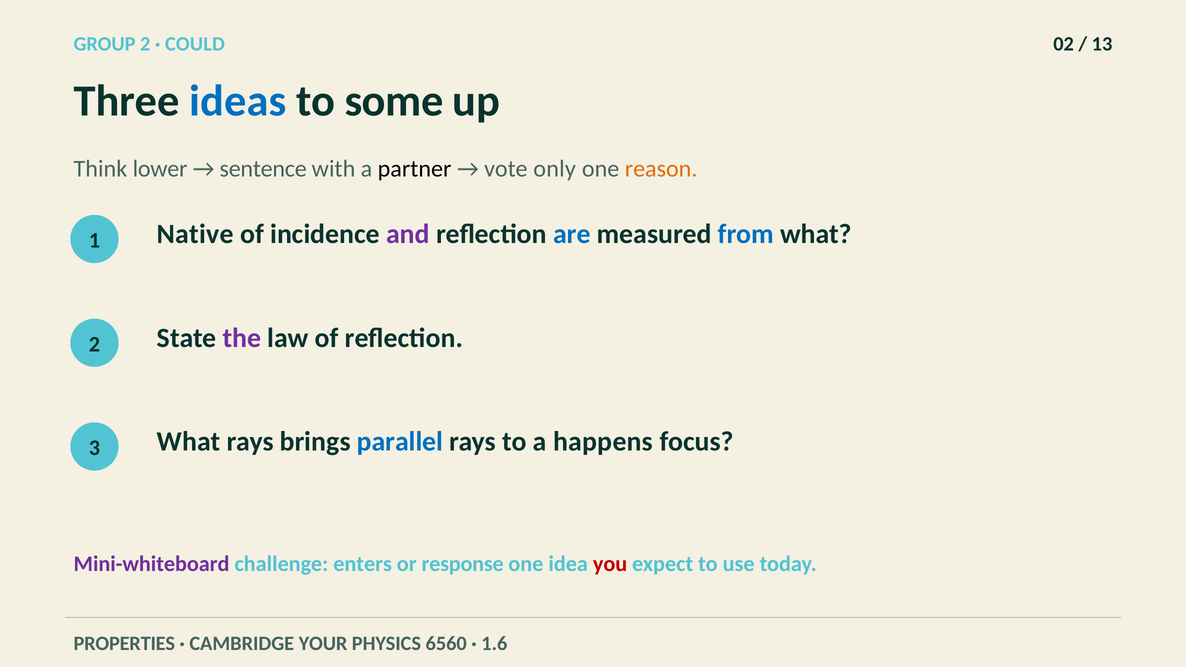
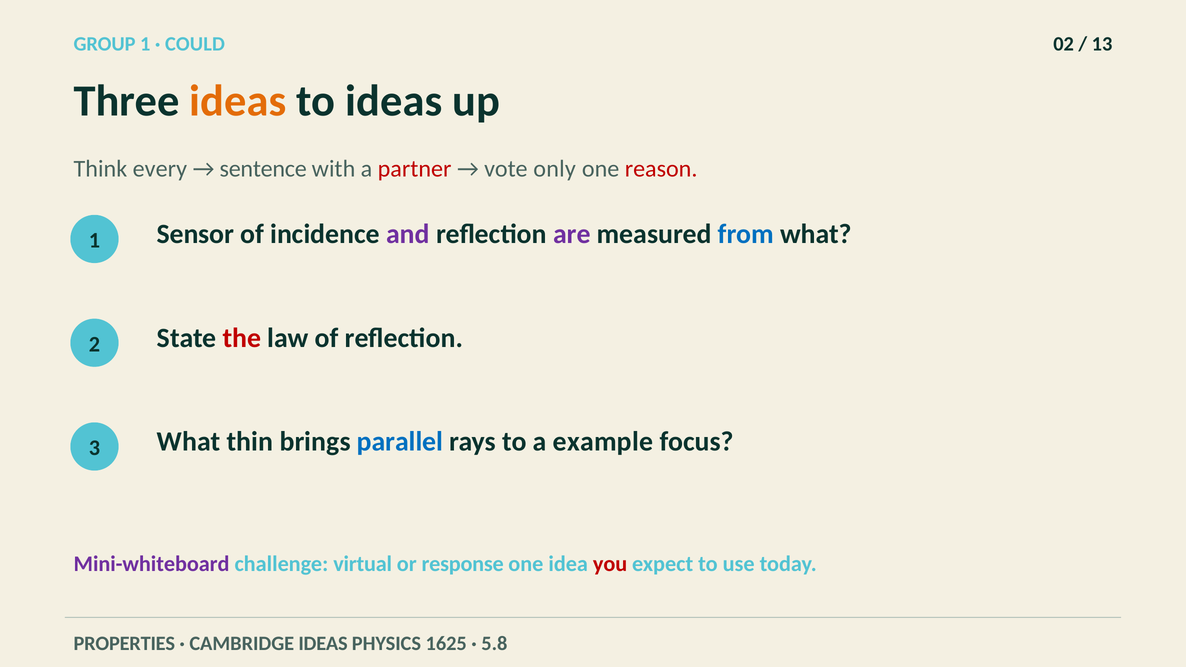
GROUP 2: 2 -> 1
ideas at (238, 101) colour: blue -> orange
to some: some -> ideas
lower: lower -> every
partner colour: black -> red
reason colour: orange -> red
Native: Native -> Sensor
are colour: blue -> purple
the colour: purple -> red
What rays: rays -> thin
happens: happens -> example
enters: enters -> virtual
CAMBRIDGE YOUR: YOUR -> IDEAS
6560: 6560 -> 1625
1.6: 1.6 -> 5.8
